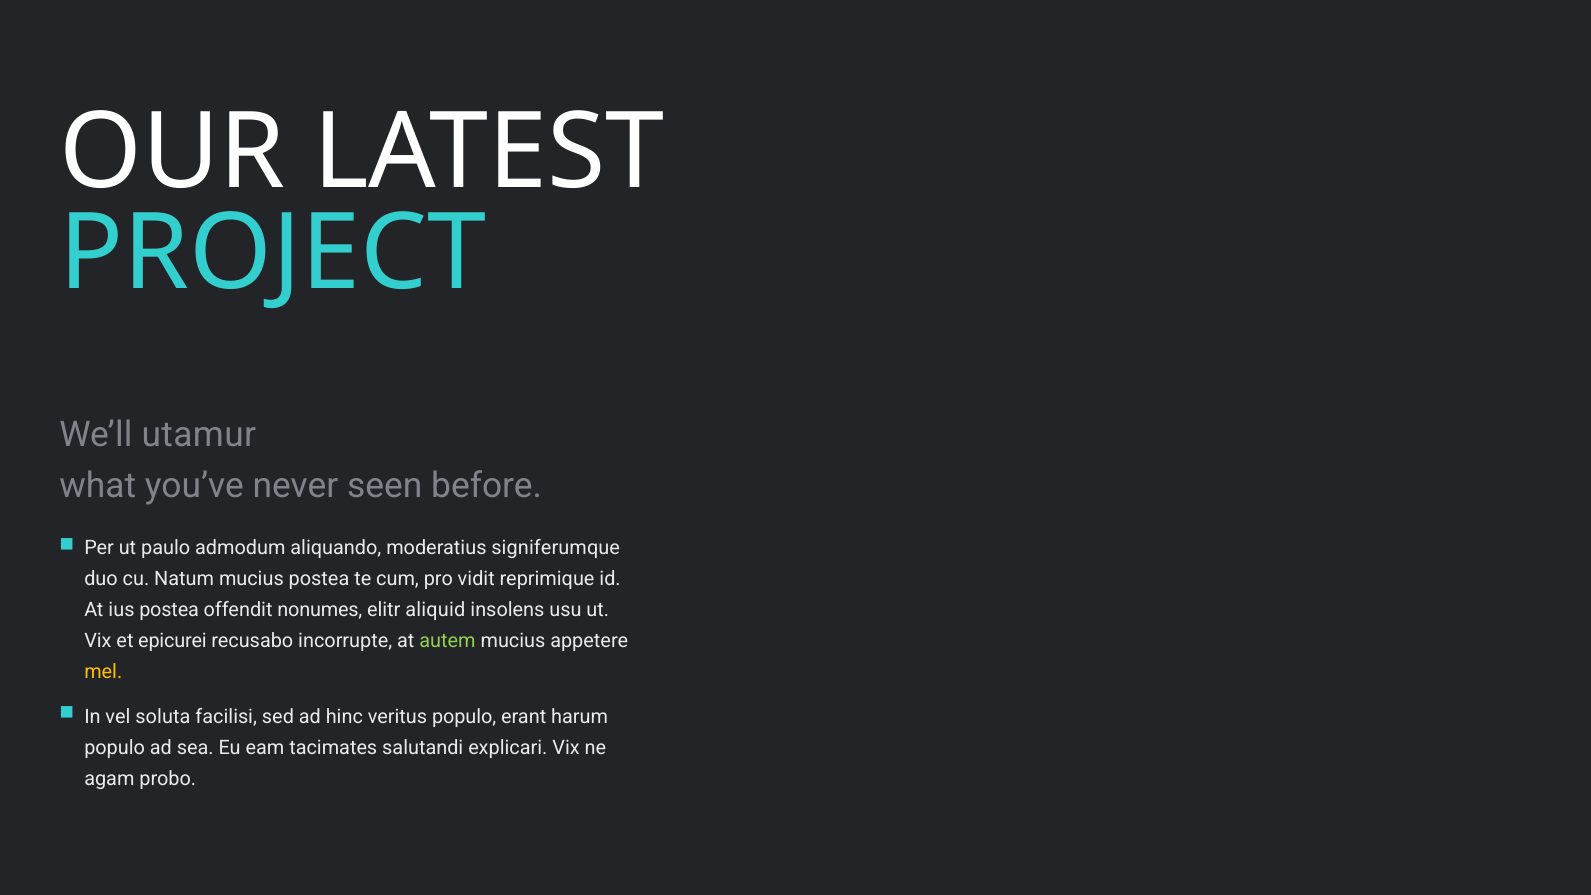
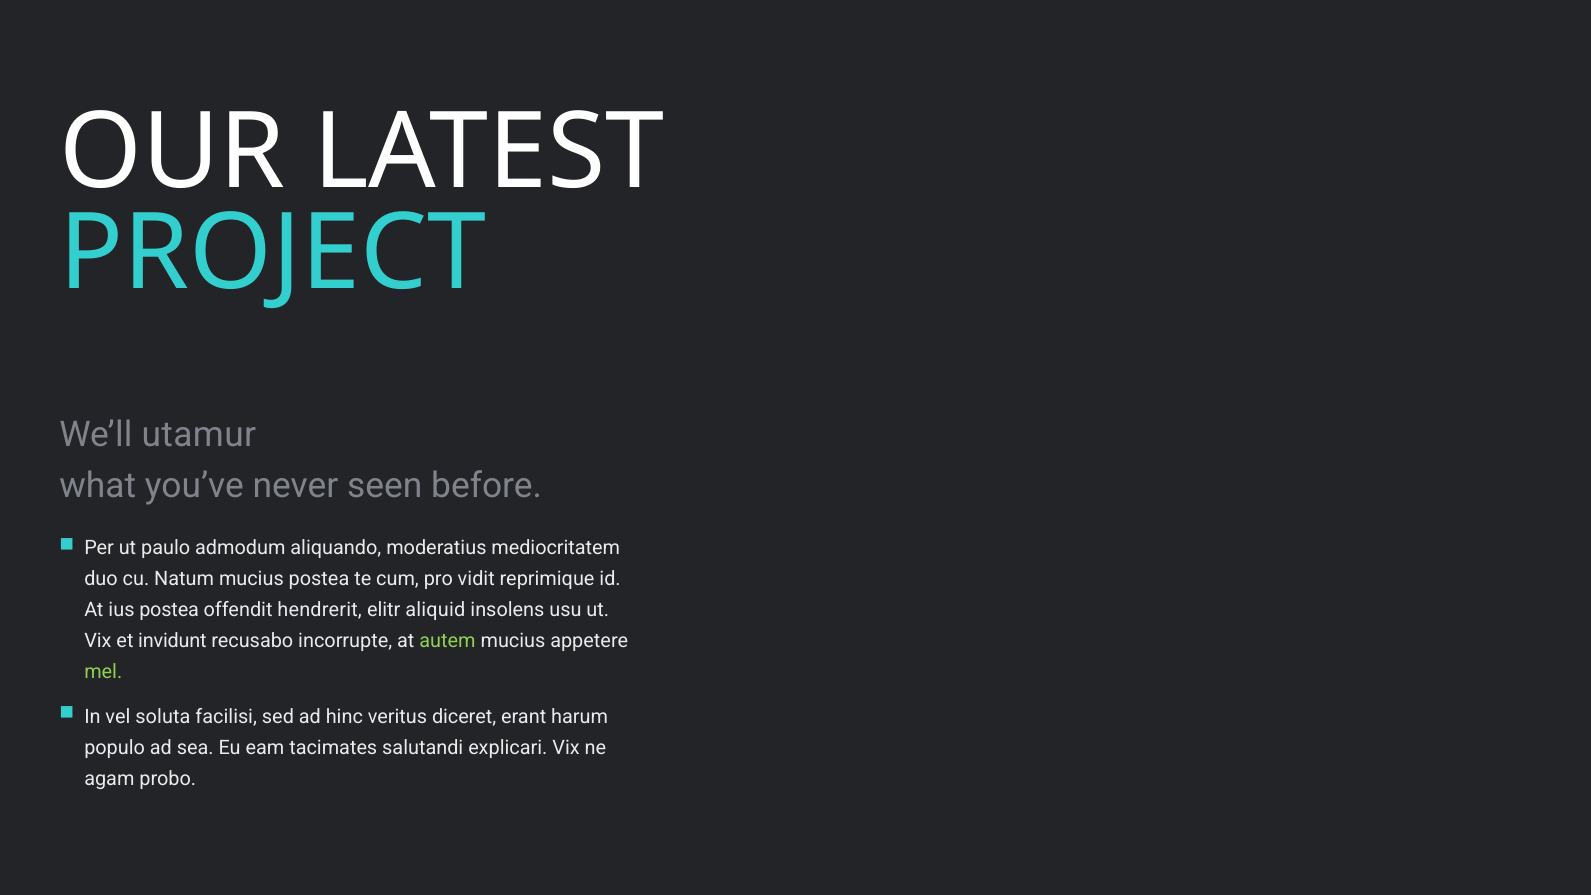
signiferumque: signiferumque -> mediocritatem
nonumes: nonumes -> hendrerit
epicurei: epicurei -> invidunt
mel colour: yellow -> light green
veritus populo: populo -> diceret
